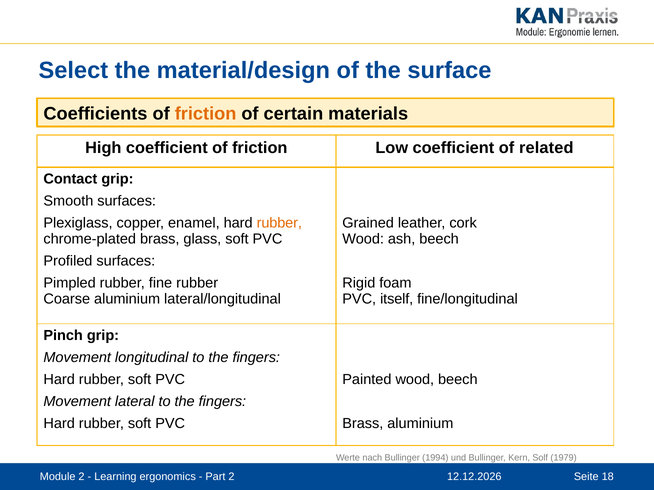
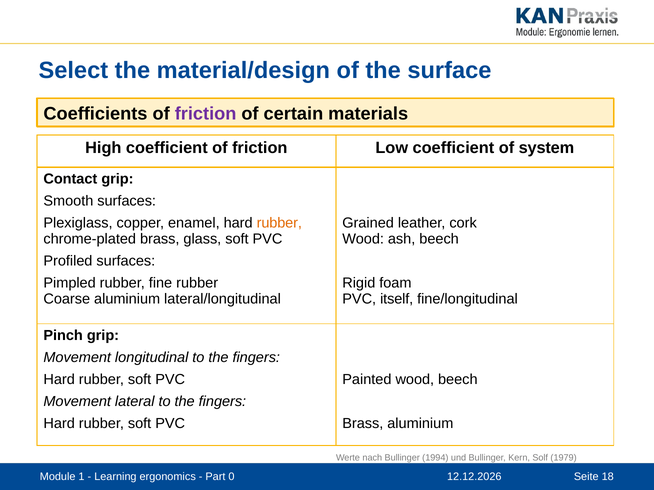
friction at (206, 114) colour: orange -> purple
related: related -> system
Module 2: 2 -> 1
Part 2: 2 -> 0
